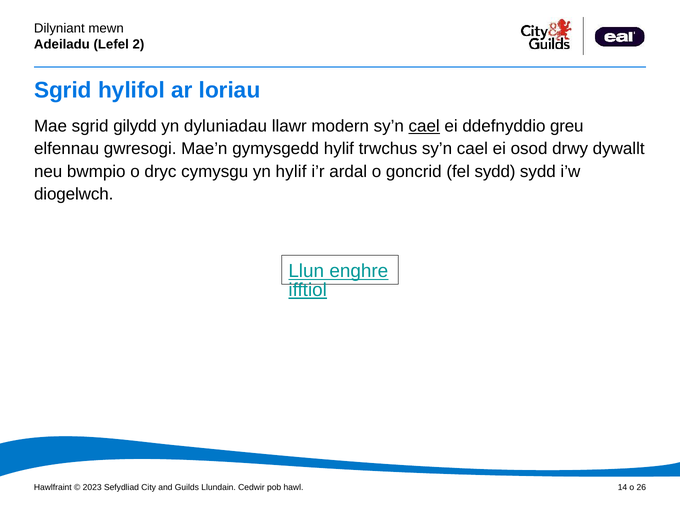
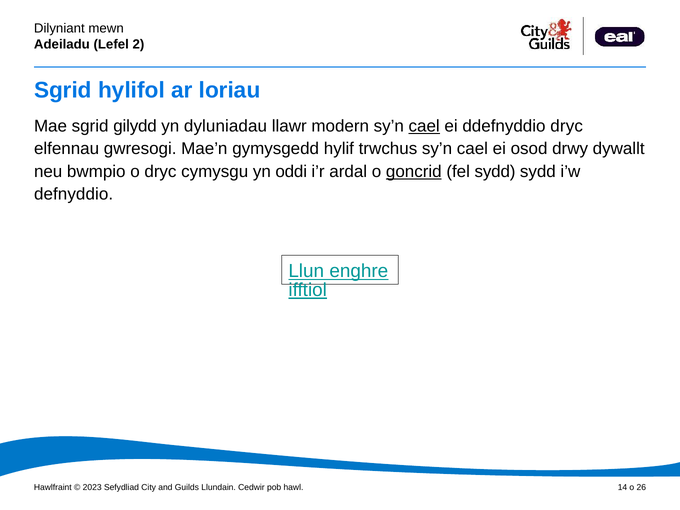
ddefnyddio greu: greu -> dryc
yn hylif: hylif -> oddi
goncrid underline: none -> present
diogelwch: diogelwch -> defnyddio
